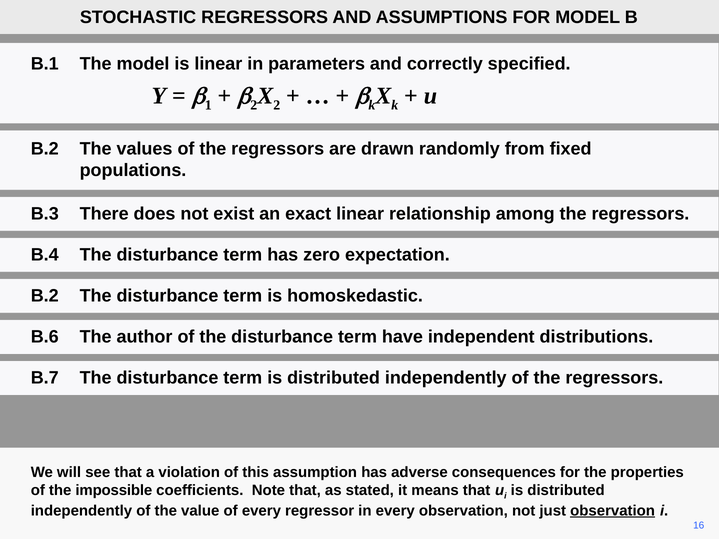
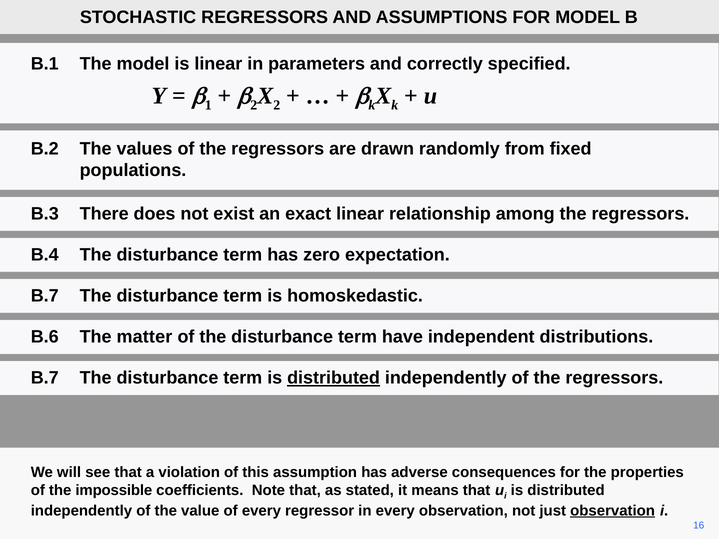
B.2 at (45, 296): B.2 -> B.7
author: author -> matter
distributed at (334, 378) underline: none -> present
